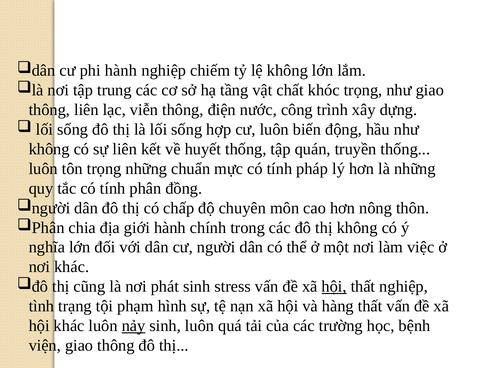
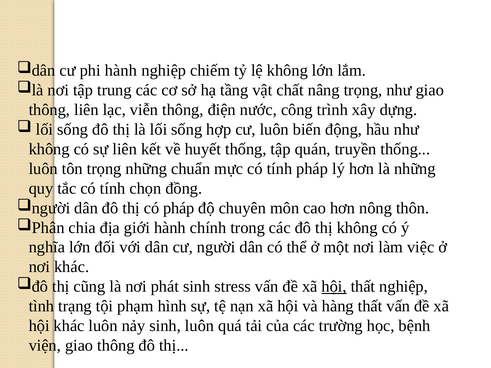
khóc: khóc -> nâng
phân: phân -> chọn
có chấp: chấp -> pháp
nảy underline: present -> none
